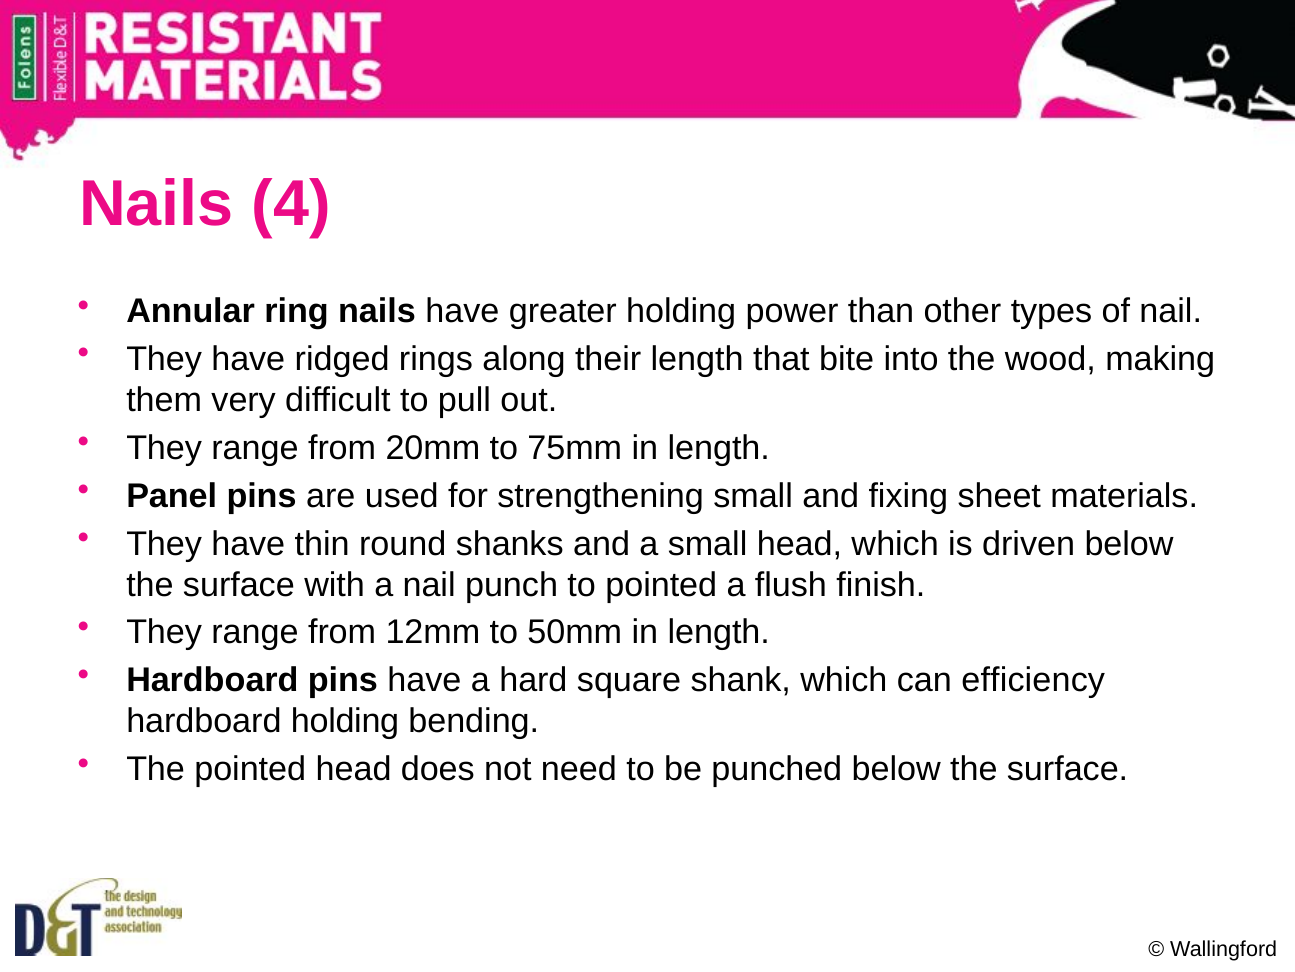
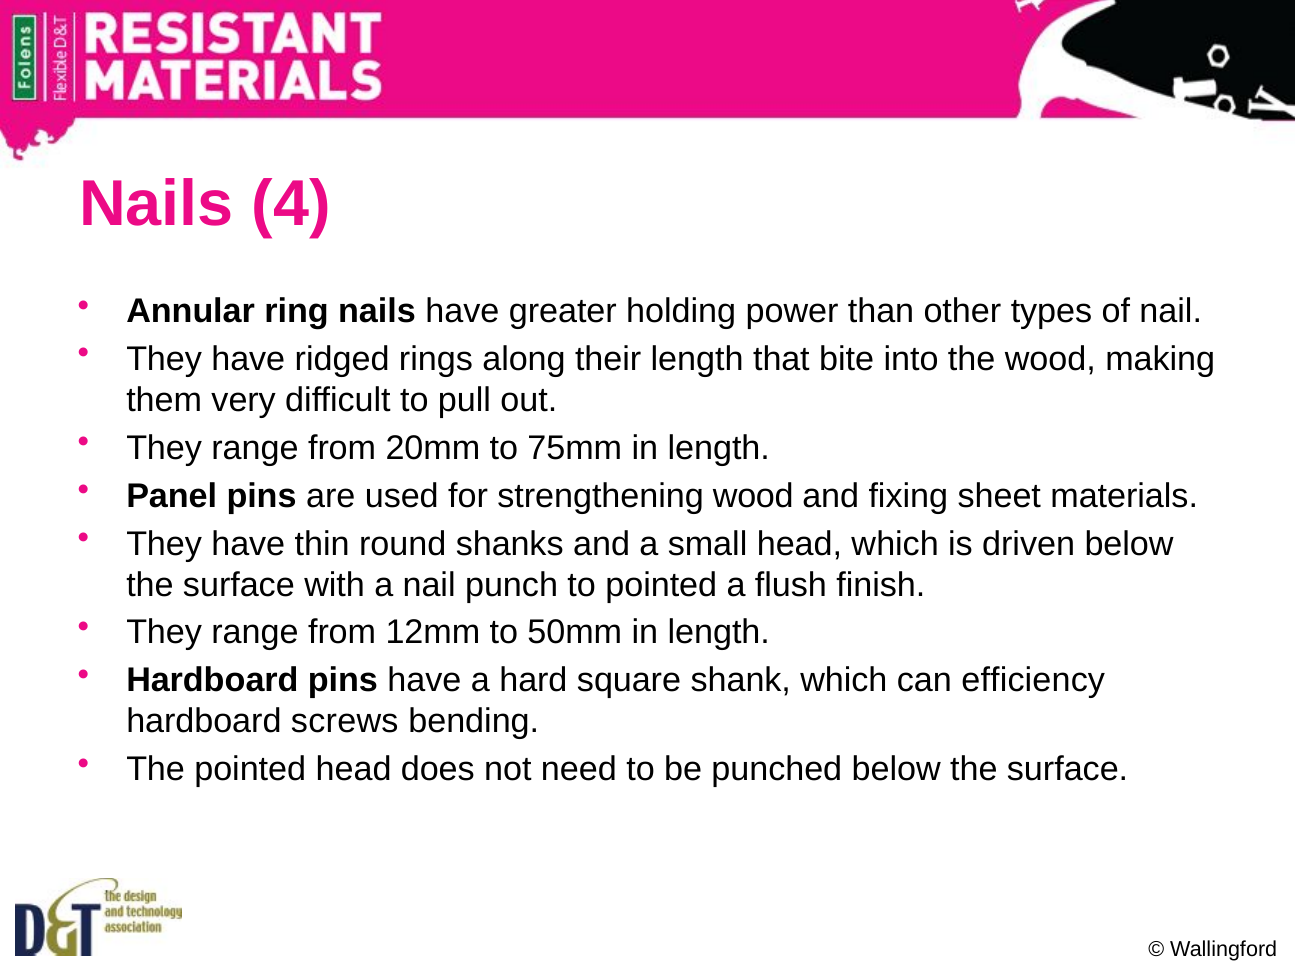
strengthening small: small -> wood
hardboard holding: holding -> screws
